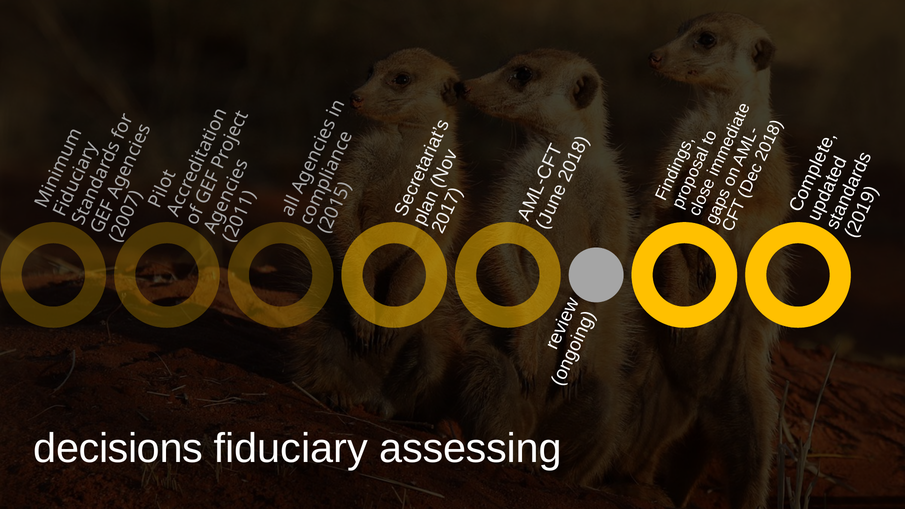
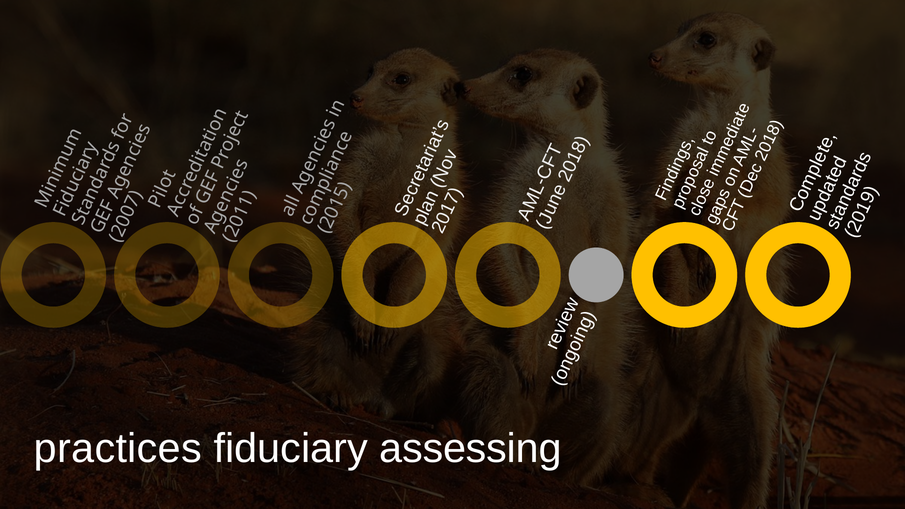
decisions: decisions -> practices
